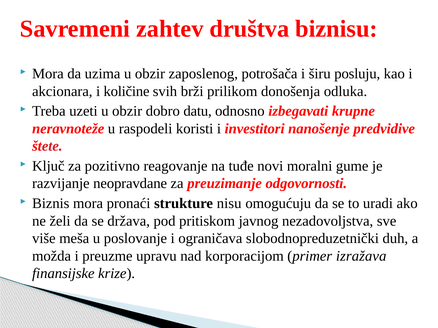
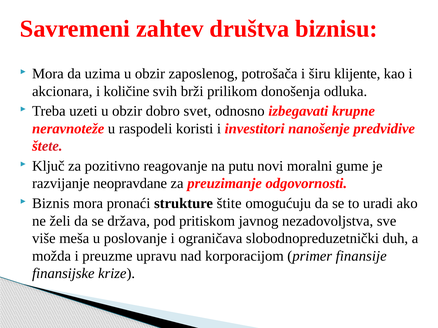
posluju: posluju -> klijente
datu: datu -> svet
tuđe: tuđe -> putu
nisu: nisu -> štite
izražava: izražava -> finansije
